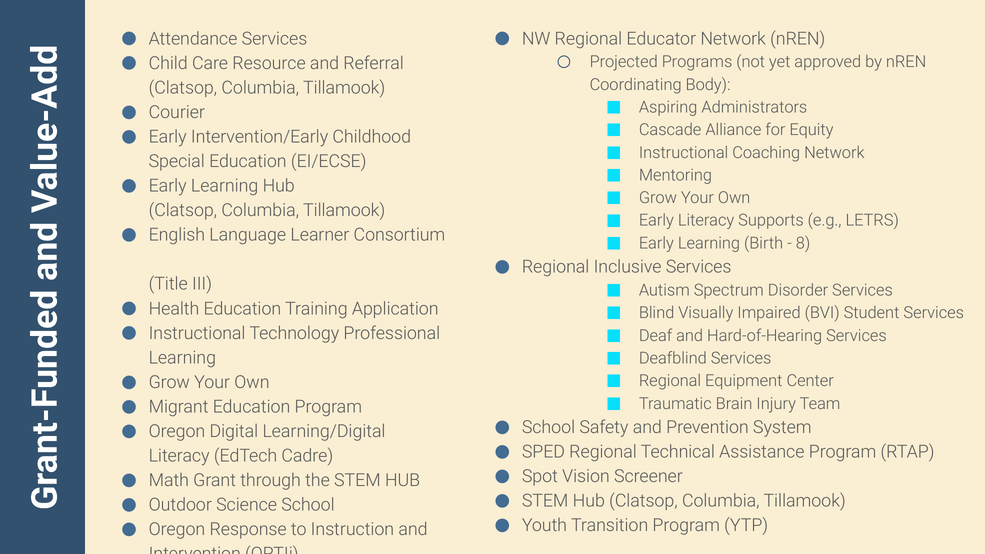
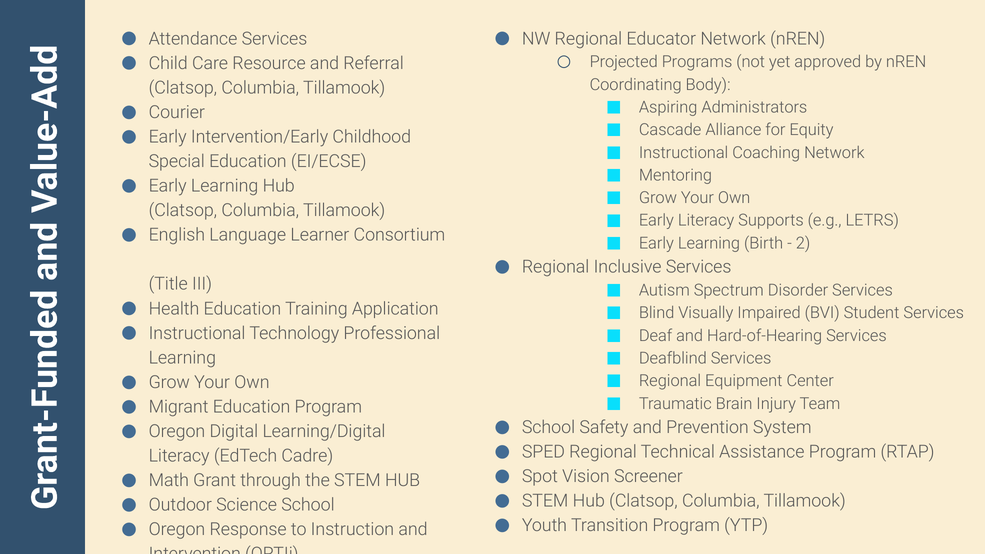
8: 8 -> 2
